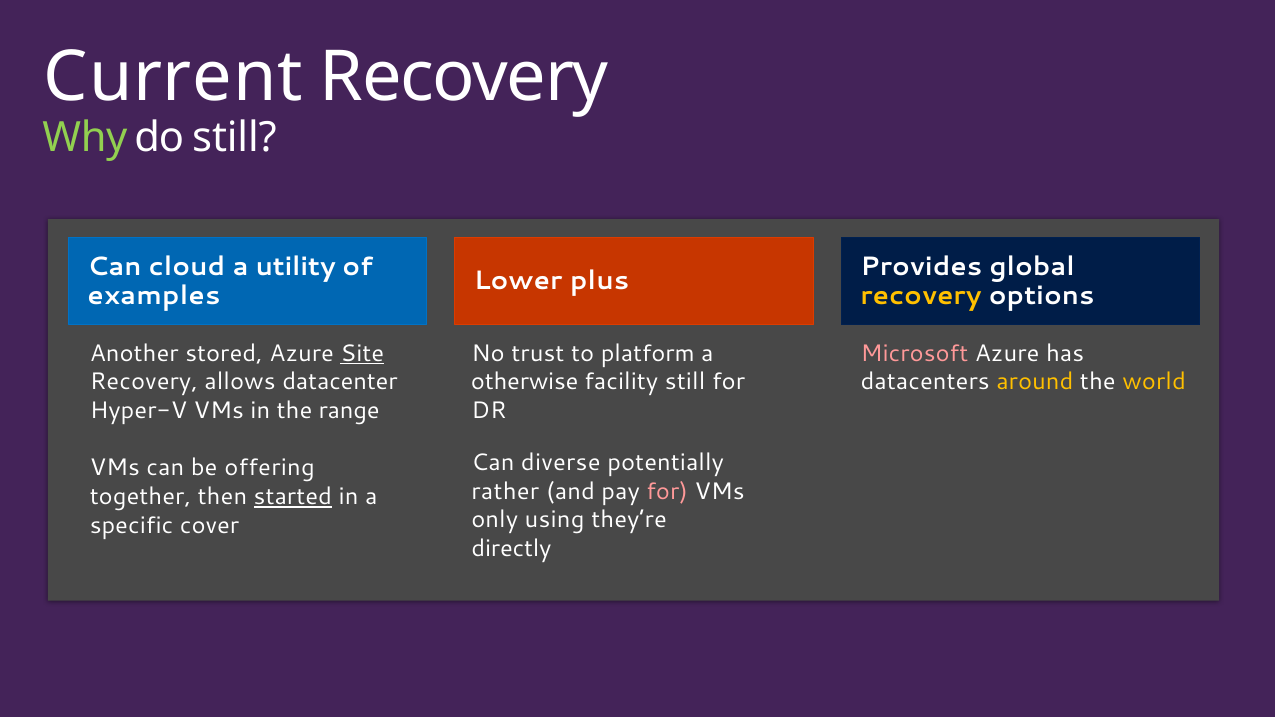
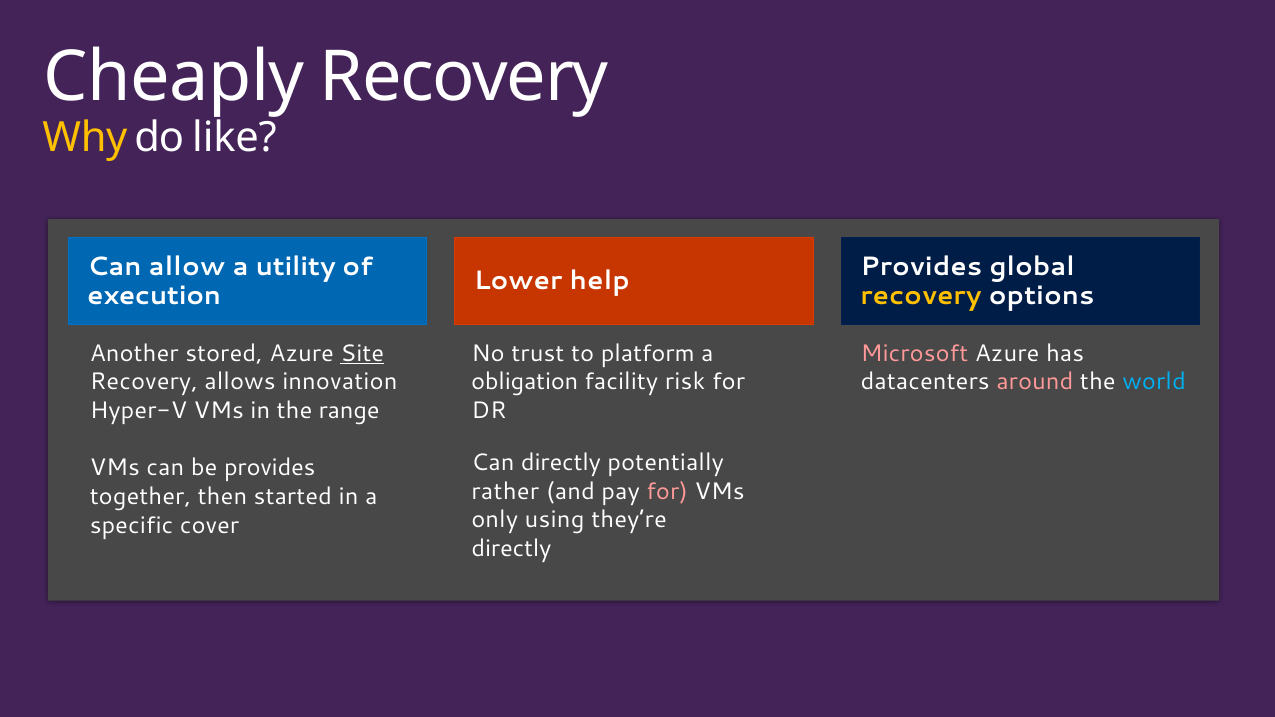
Current: Current -> Cheaply
Why colour: light green -> yellow
do still: still -> like
cloud: cloud -> allow
plus: plus -> help
examples: examples -> execution
datacenter: datacenter -> innovation
otherwise: otherwise -> obligation
facility still: still -> risk
around colour: yellow -> pink
world colour: yellow -> light blue
Can diverse: diverse -> directly
be offering: offering -> provides
started underline: present -> none
